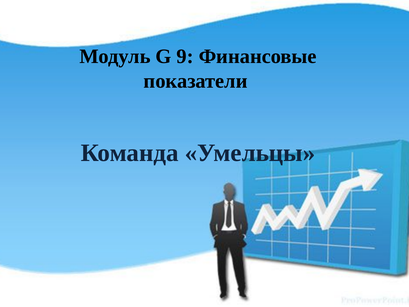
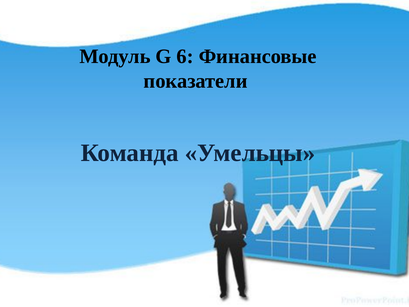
9: 9 -> 6
